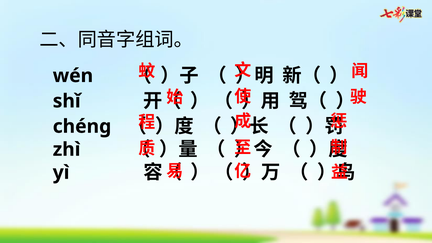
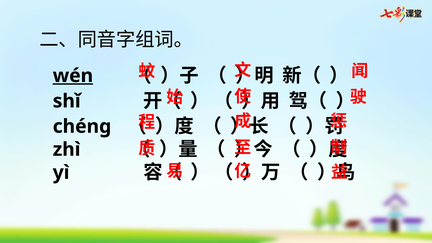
wén underline: none -> present
